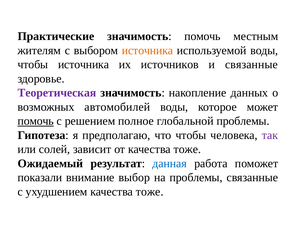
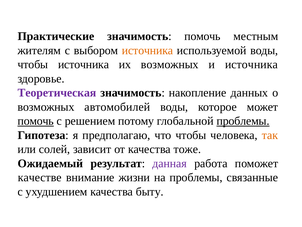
их источников: источников -> возможных
и связанные: связанные -> источника
полное: полное -> потому
проблемы at (243, 121) underline: none -> present
так colour: purple -> orange
данная colour: blue -> purple
показали: показали -> качестве
выбор: выбор -> жизни
ухудшением качества тоже: тоже -> быту
